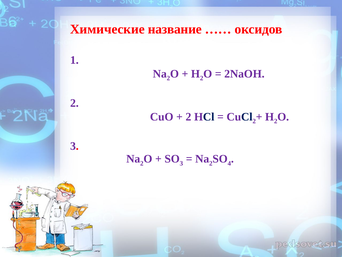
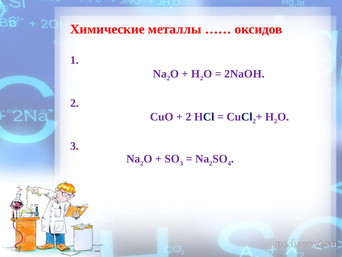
название: название -> металлы
